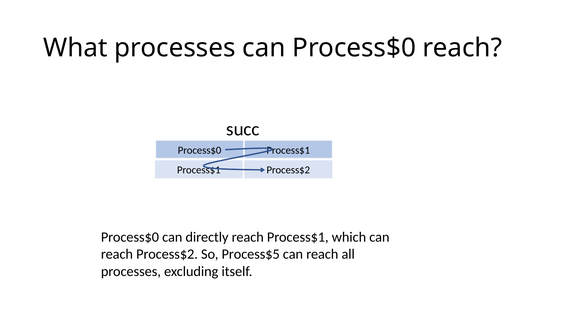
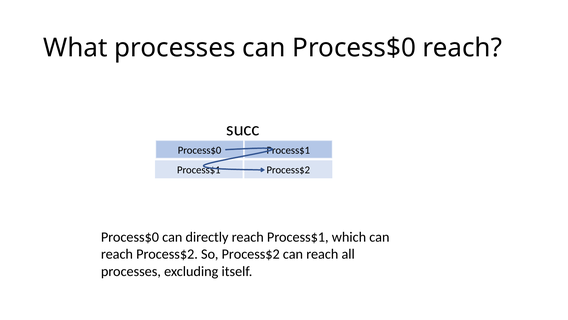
So Process$5: Process$5 -> Process$2
